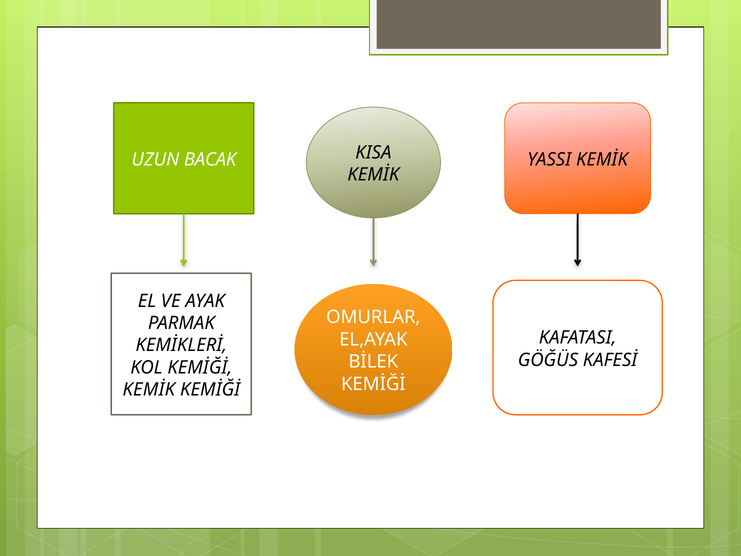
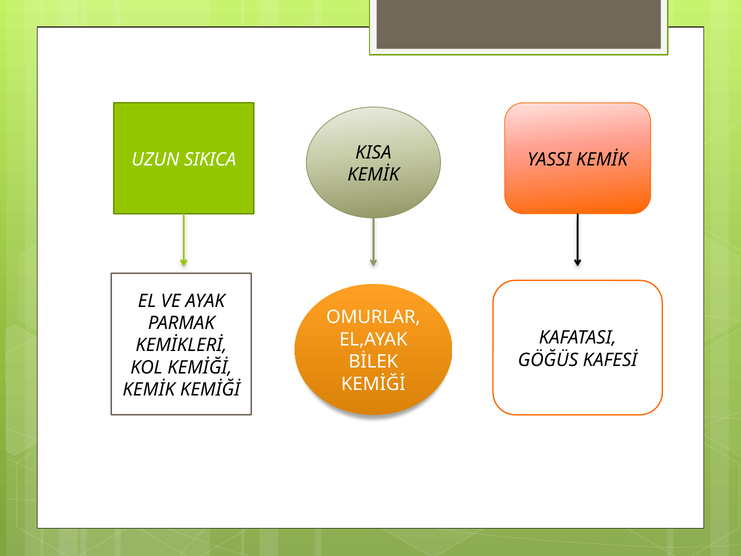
BACAK: BACAK -> SIKICA
